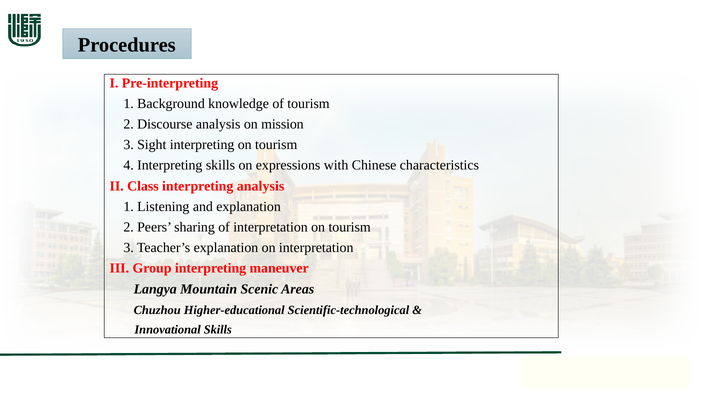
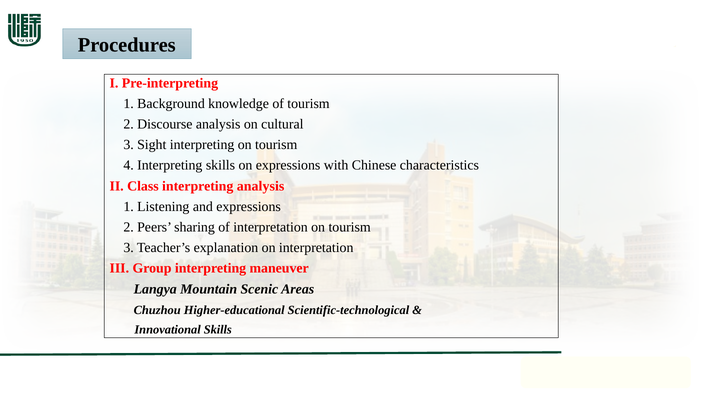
mission: mission -> cultural
and explanation: explanation -> expressions
